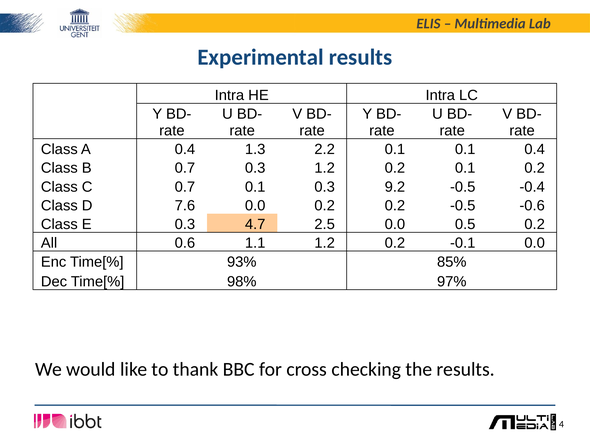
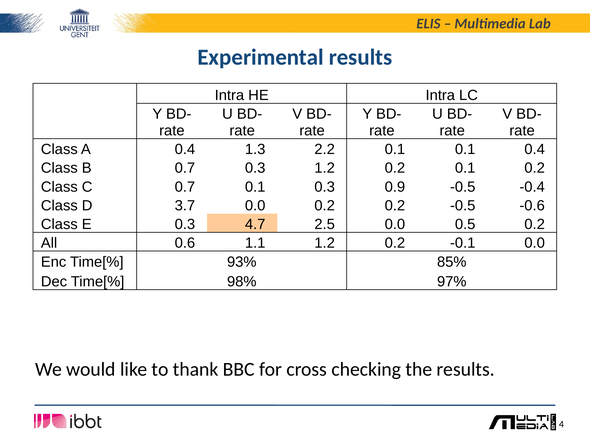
9.2: 9.2 -> 0.9
7.6: 7.6 -> 3.7
